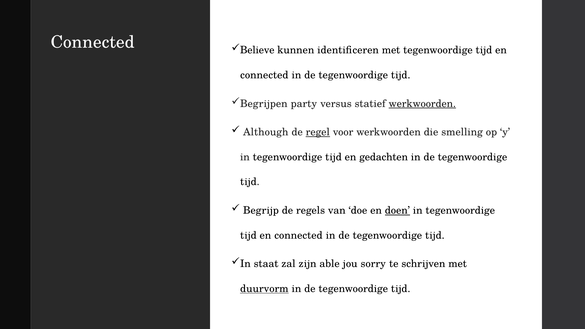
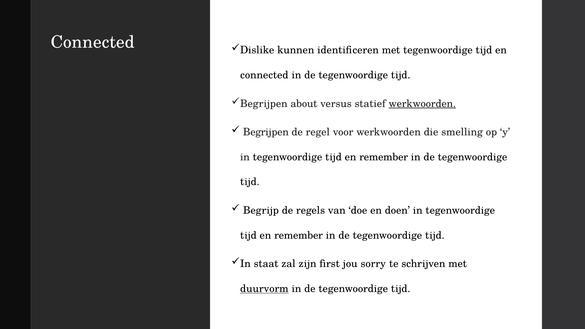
Believe: Believe -> Dislike
party: party -> about
Although at (266, 132): Although -> Begrijpen
regel underline: present -> none
gedachten at (384, 157): gedachten -> remember
doen underline: present -> none
connected at (298, 235): connected -> remember
able: able -> first
